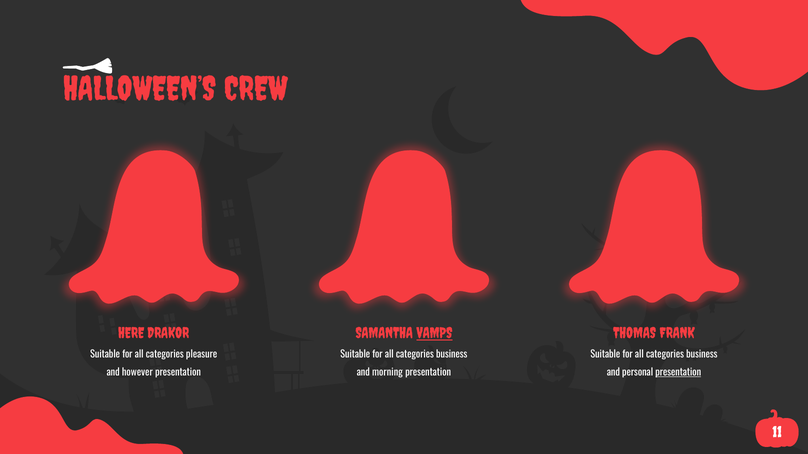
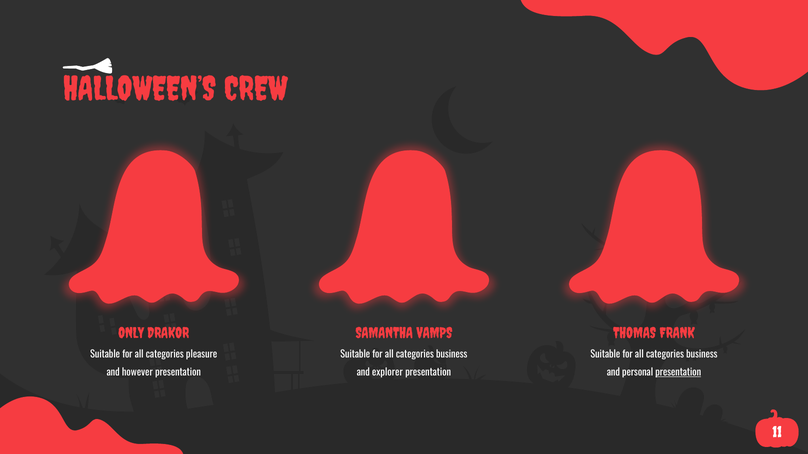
HERE: HERE -> ONLY
VAMPS underline: present -> none
morning: morning -> explorer
